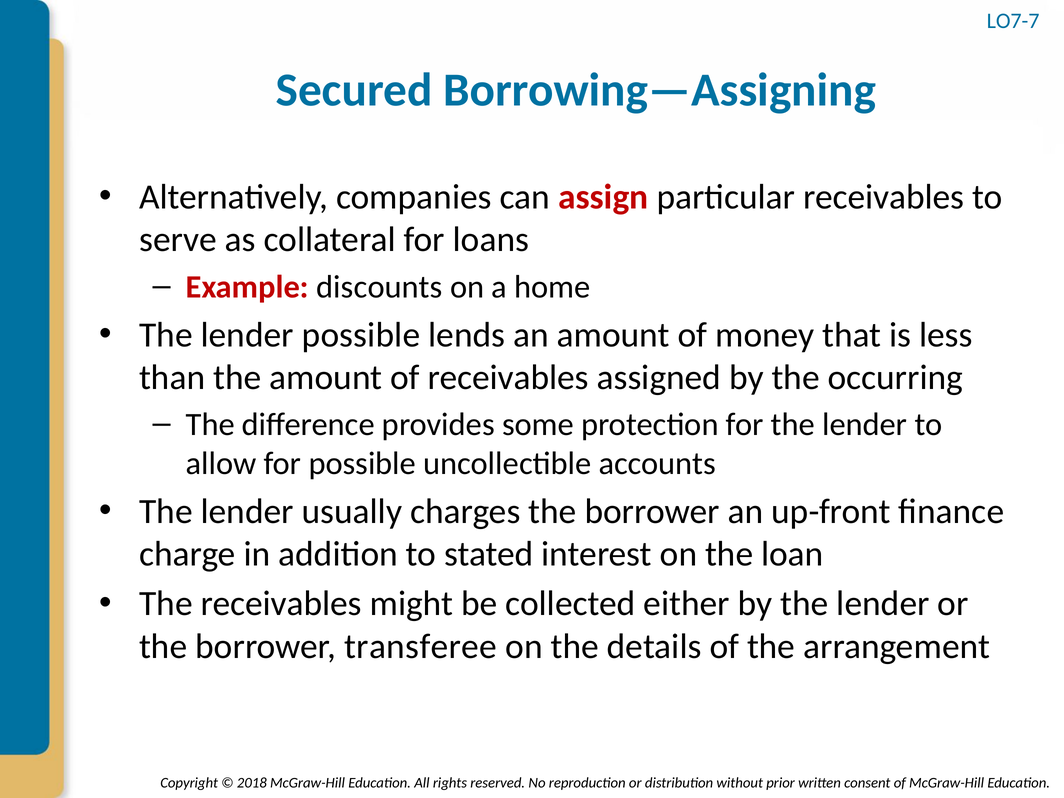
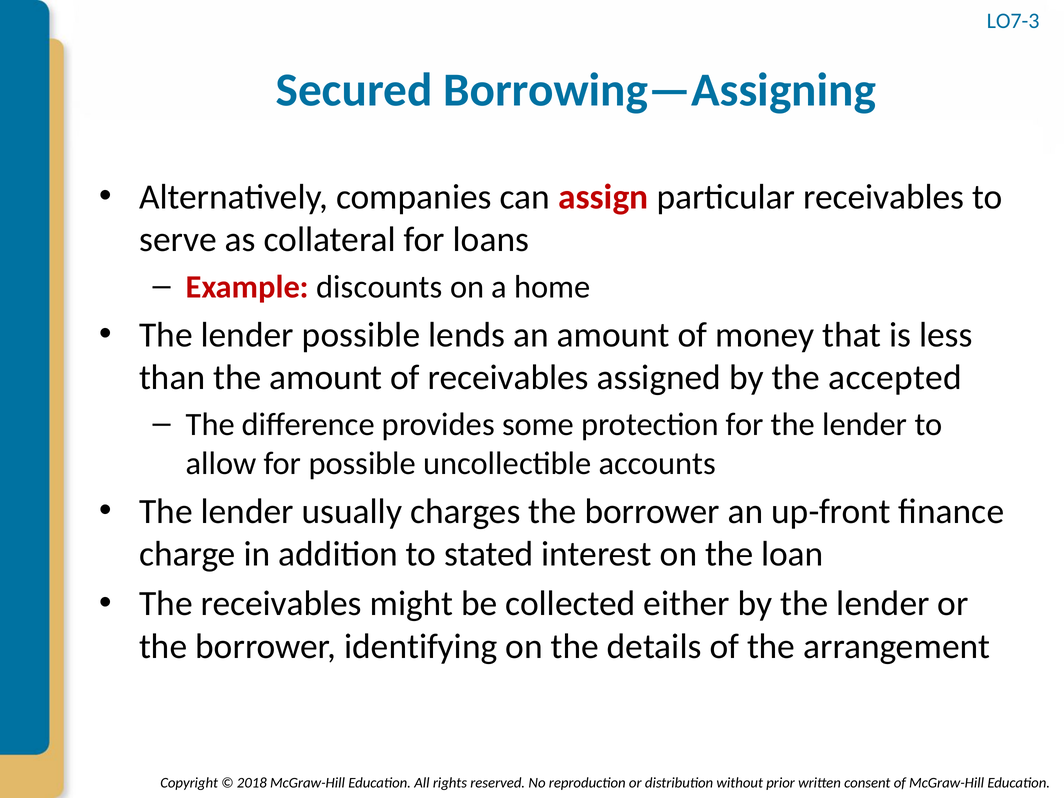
LO7-7: LO7-7 -> LO7-3
occurring: occurring -> accepted
transferee: transferee -> identifying
